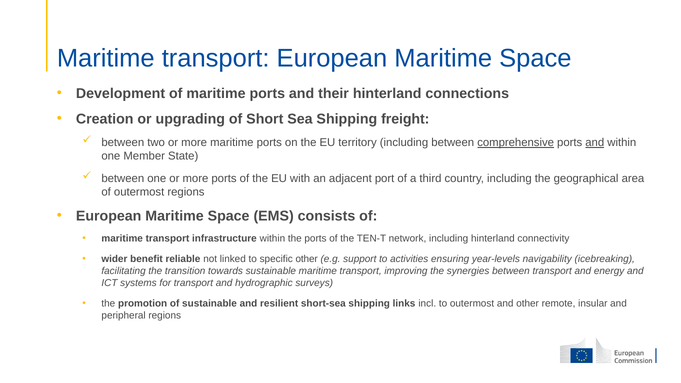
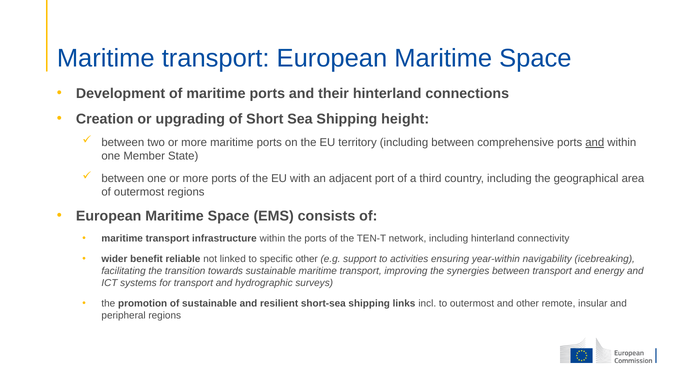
freight: freight -> height
comprehensive underline: present -> none
year-levels: year-levels -> year-within
